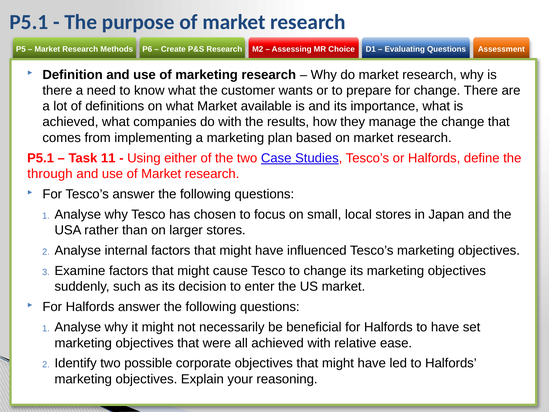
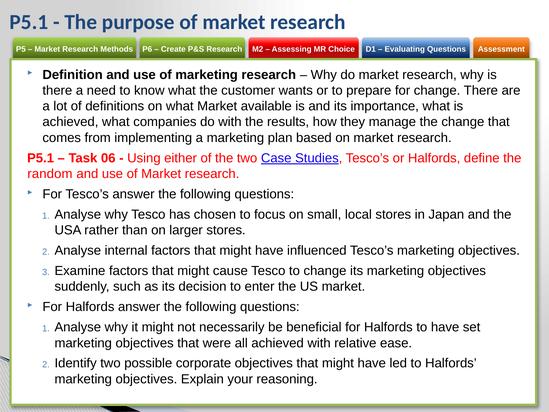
11: 11 -> 06
through: through -> random
